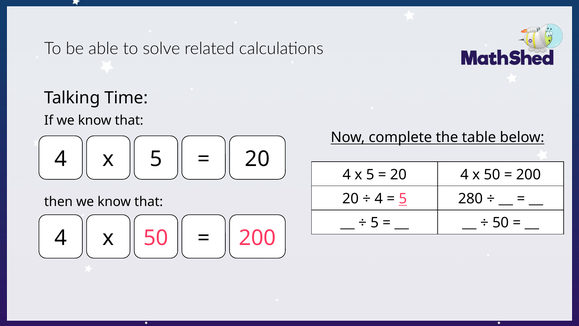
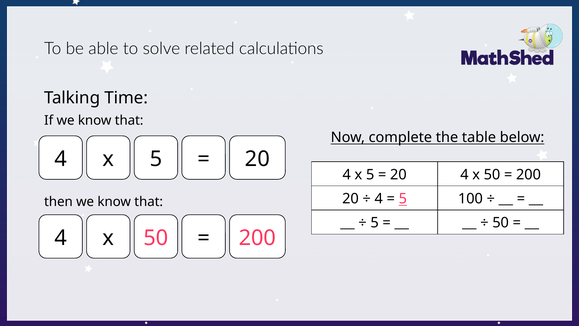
280: 280 -> 100
